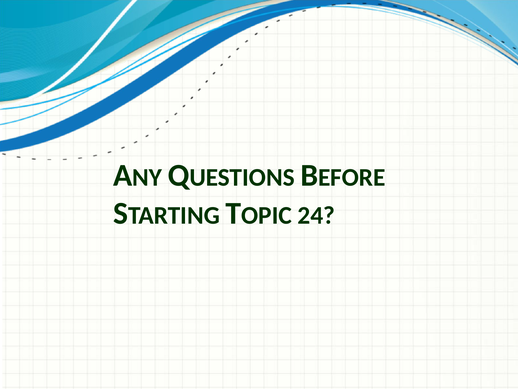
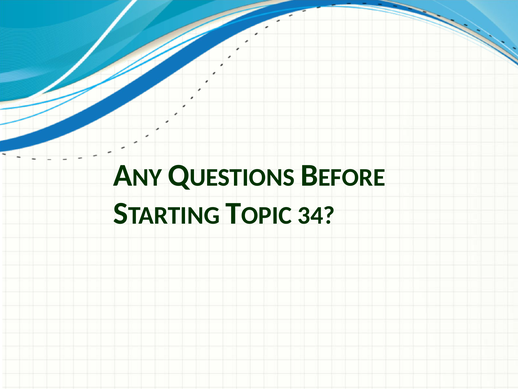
24: 24 -> 34
